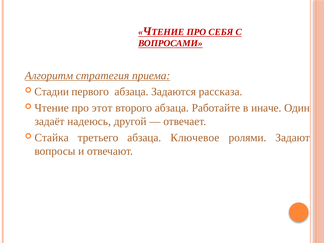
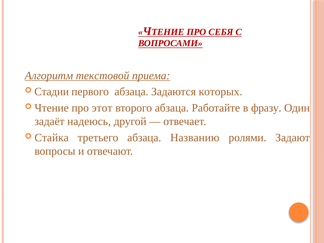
стратегия: стратегия -> текстовой
рассказа: рассказа -> которых
иначе: иначе -> фразу
Ключевое: Ключевое -> Названию
